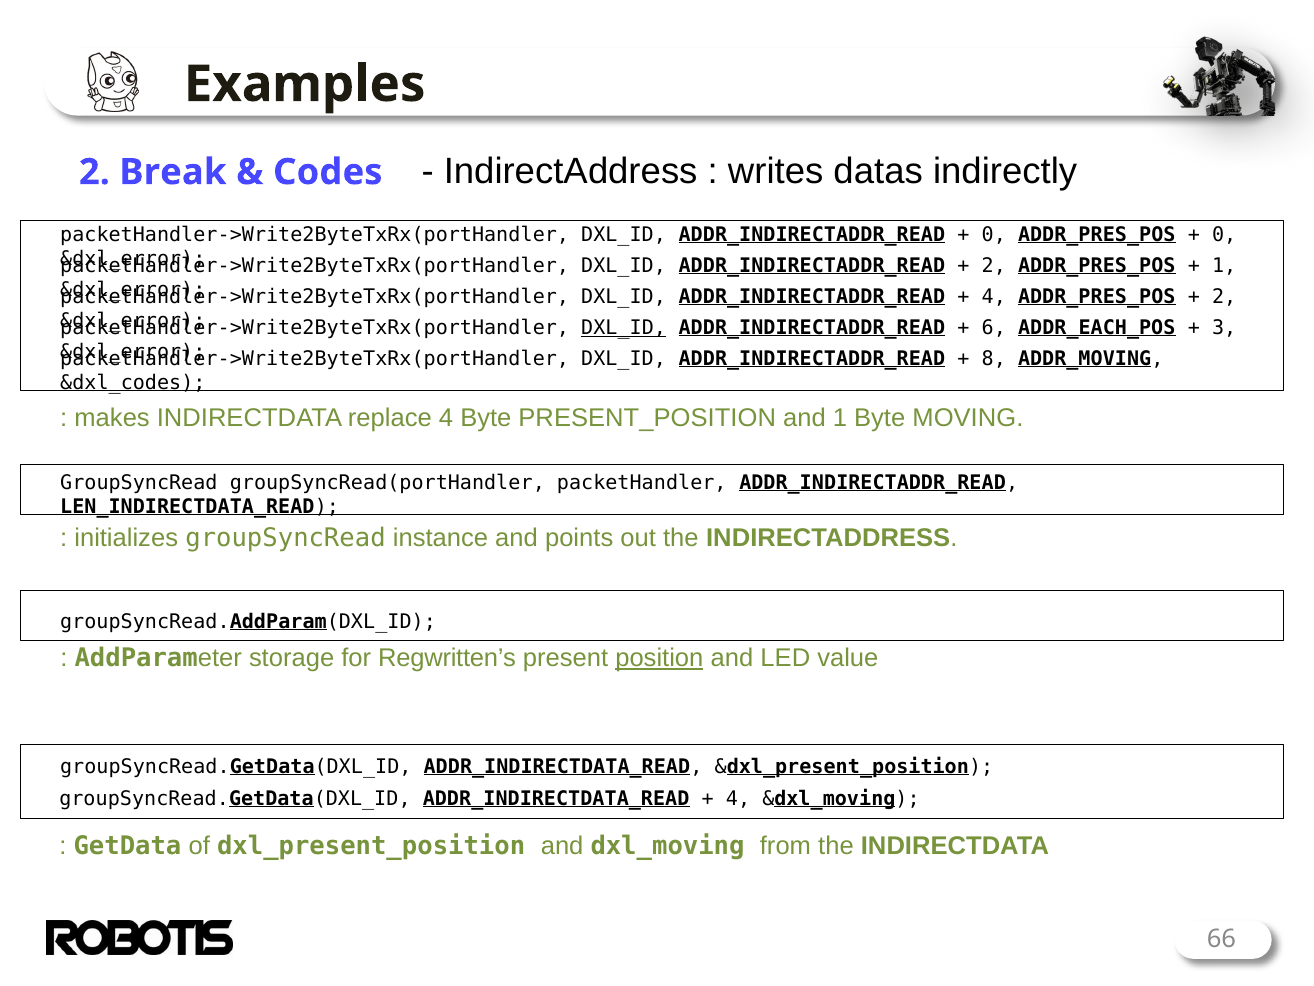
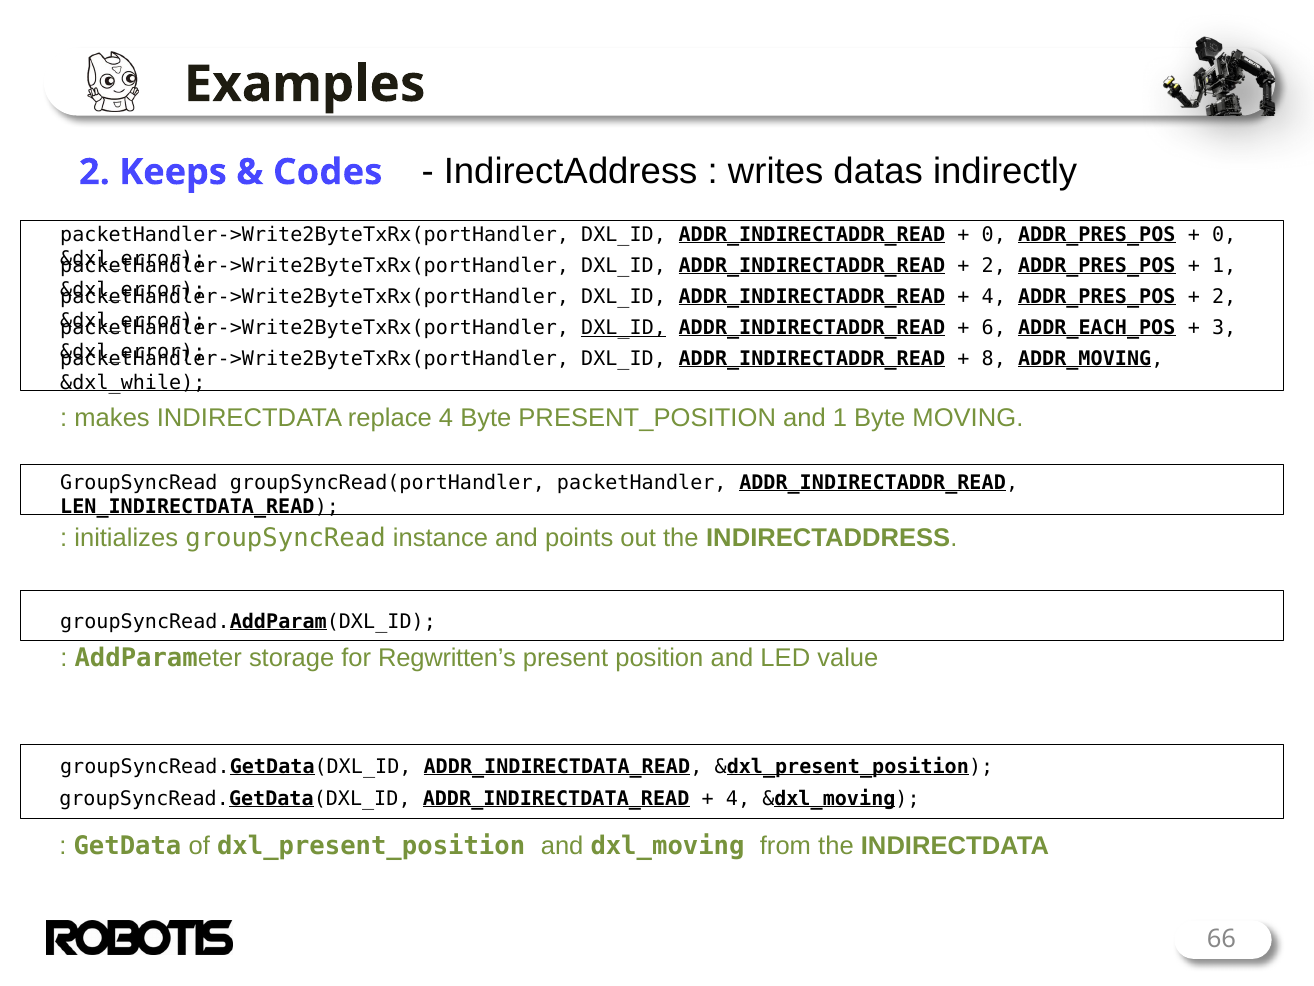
Break: Break -> Keeps
&dxl_codes: &dxl_codes -> &dxl_while
position underline: present -> none
